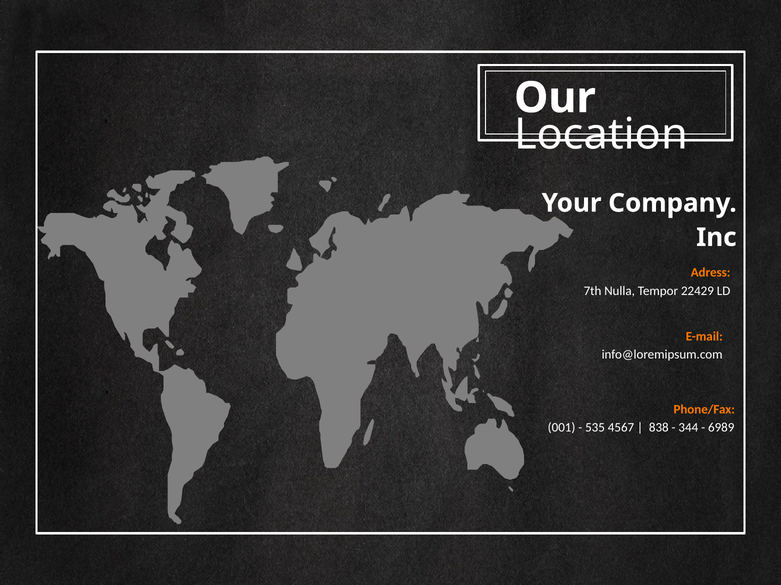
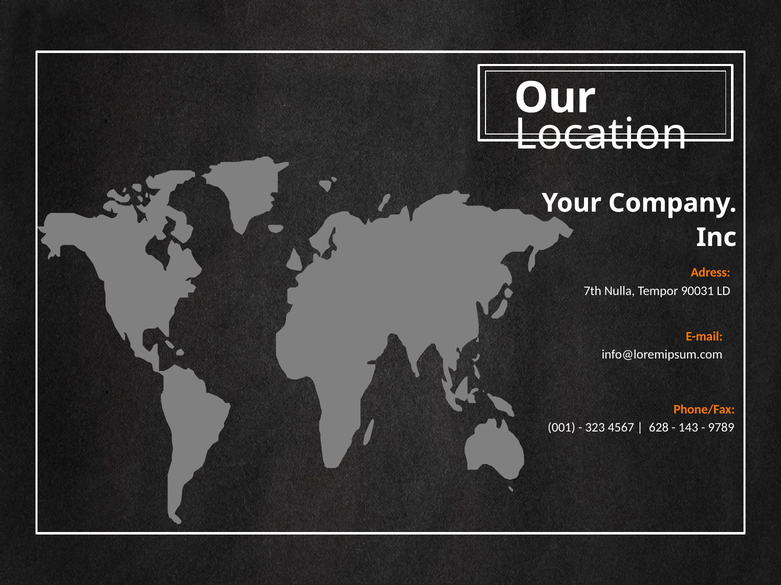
22429: 22429 -> 90031
535: 535 -> 323
838: 838 -> 628
344: 344 -> 143
6989: 6989 -> 9789
